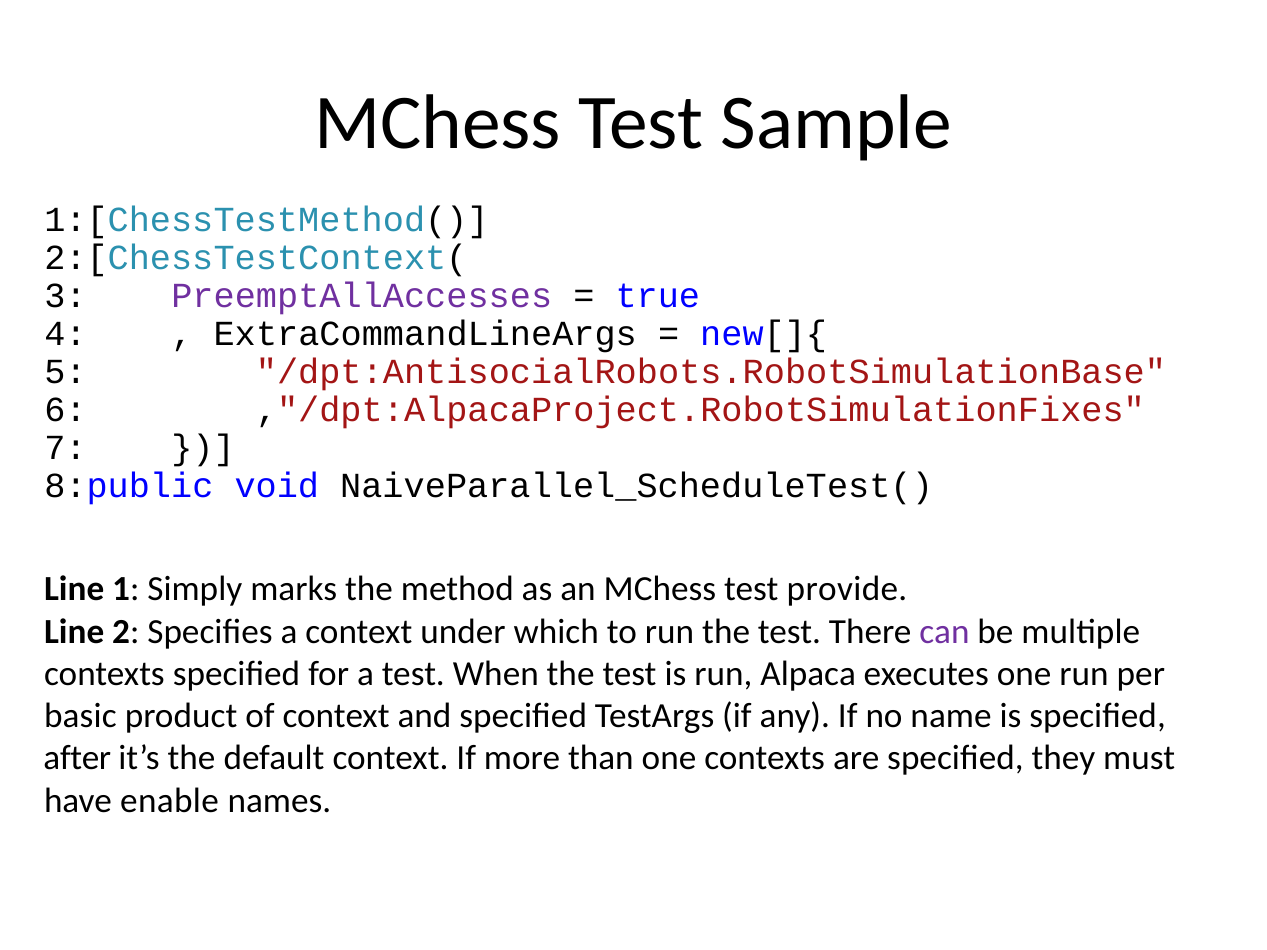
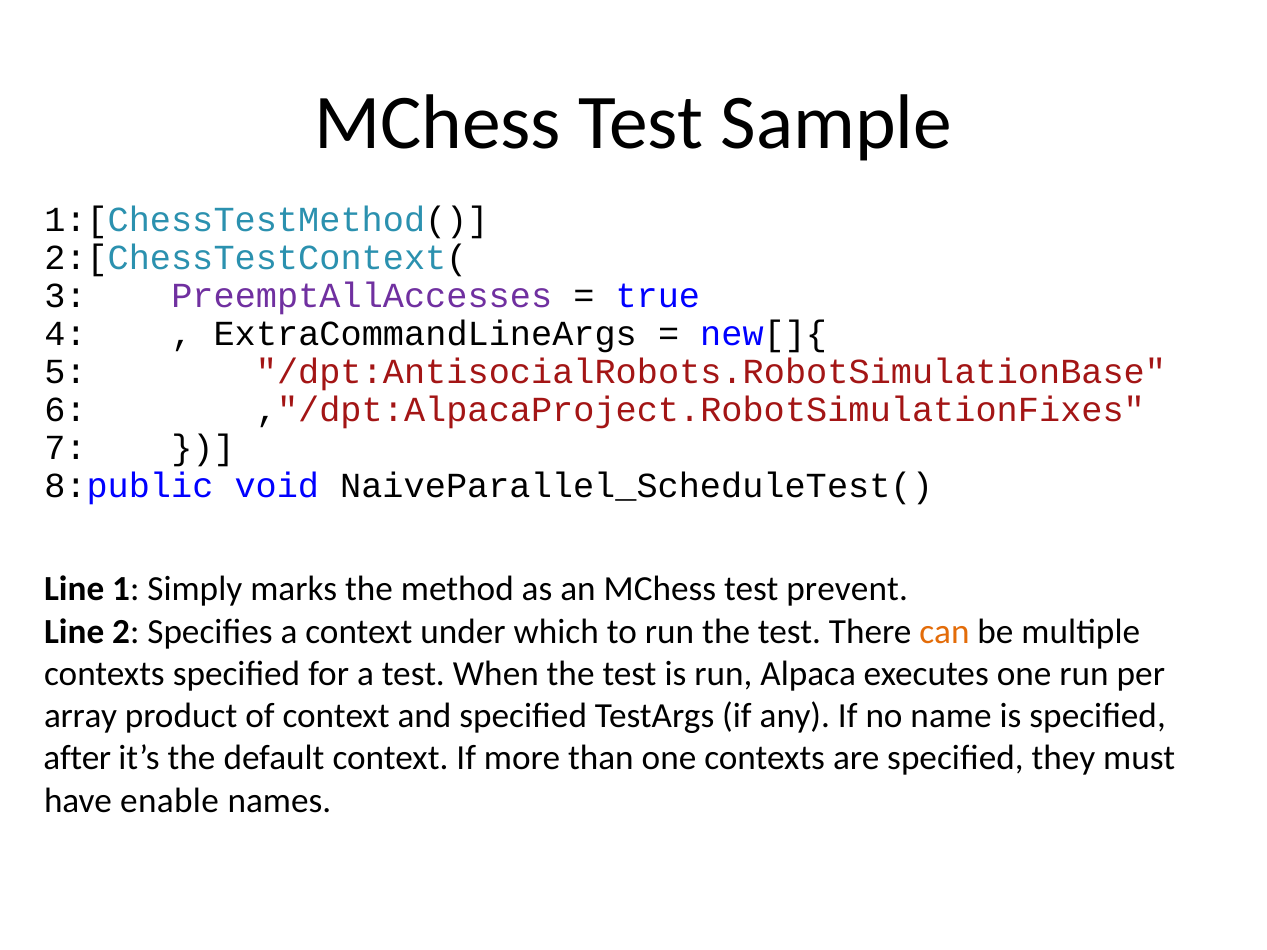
provide: provide -> prevent
can colour: purple -> orange
basic: basic -> array
